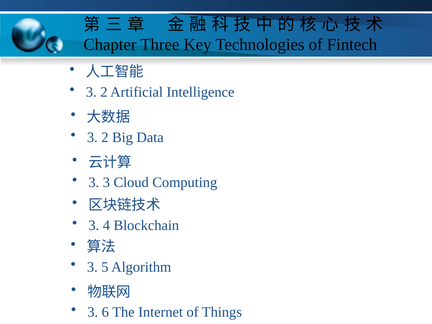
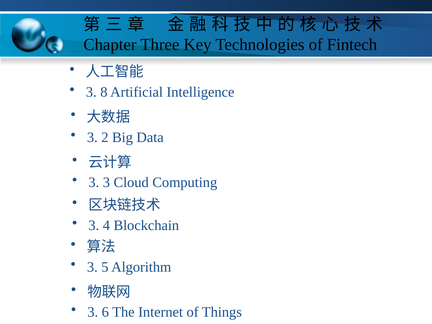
2 at (104, 92): 2 -> 8
